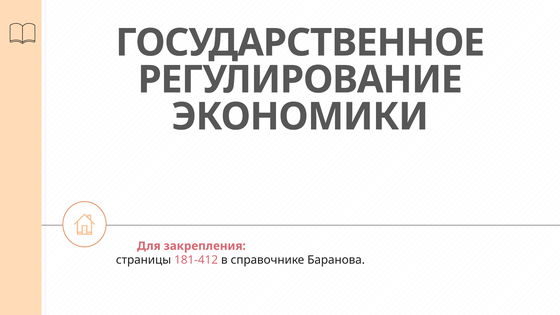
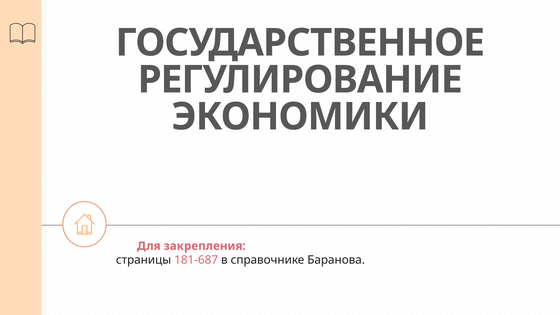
181-412: 181-412 -> 181-687
